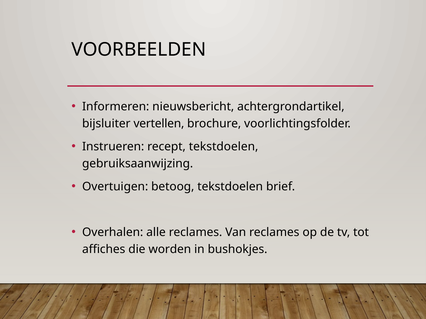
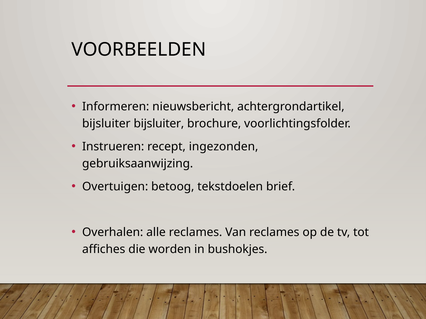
bijsluiter vertellen: vertellen -> bijsluiter
recept tekstdoelen: tekstdoelen -> ingezonden
